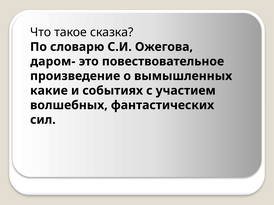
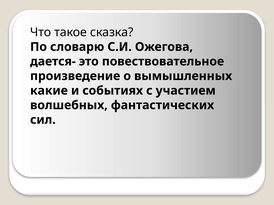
даром-: даром- -> дается-
